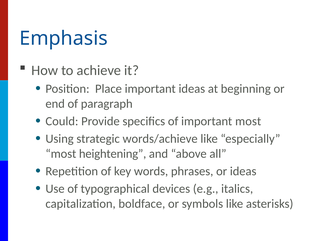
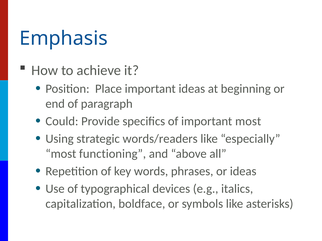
words/achieve: words/achieve -> words/readers
heightening: heightening -> functioning
